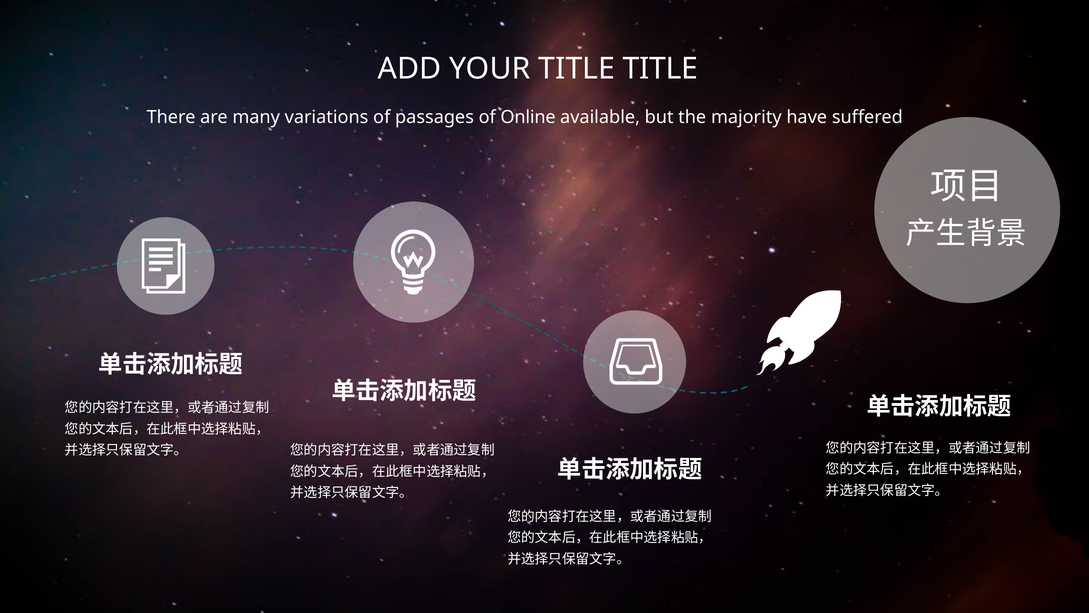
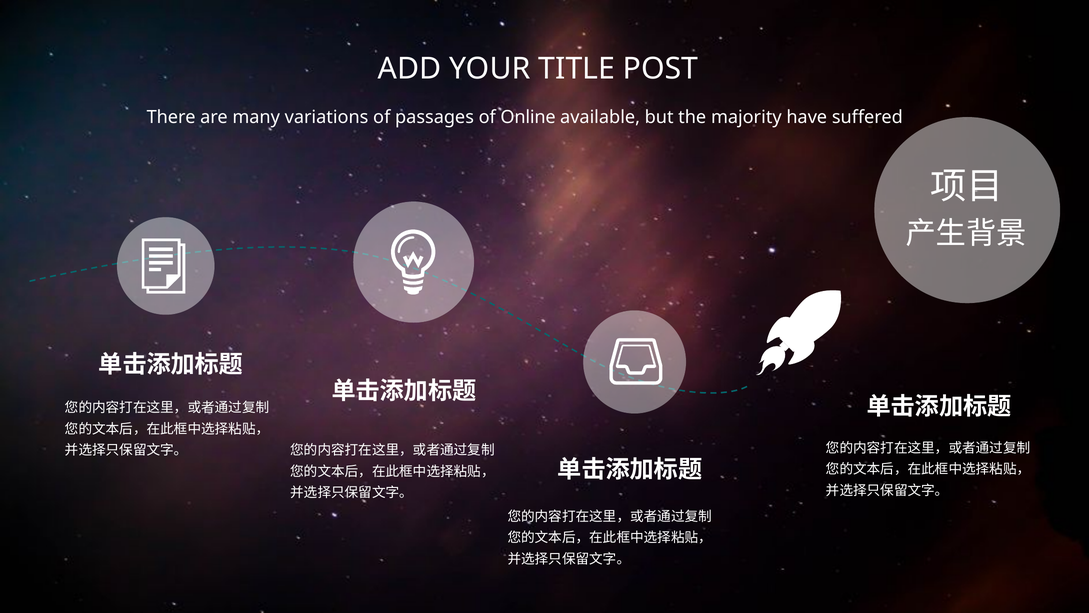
TITLE TITLE: TITLE -> POST
